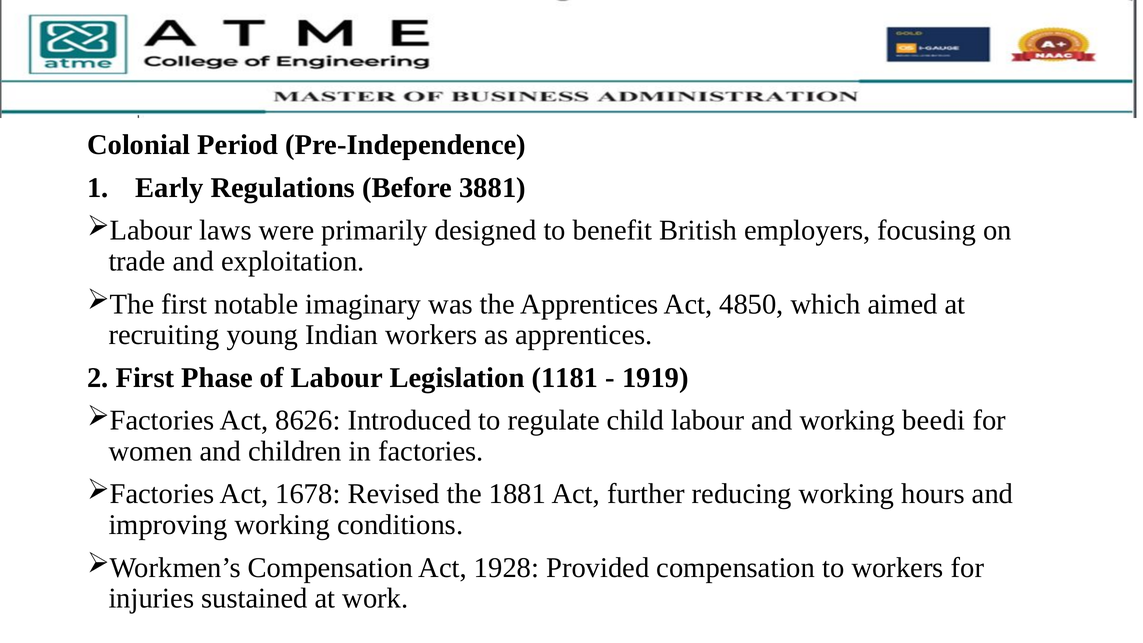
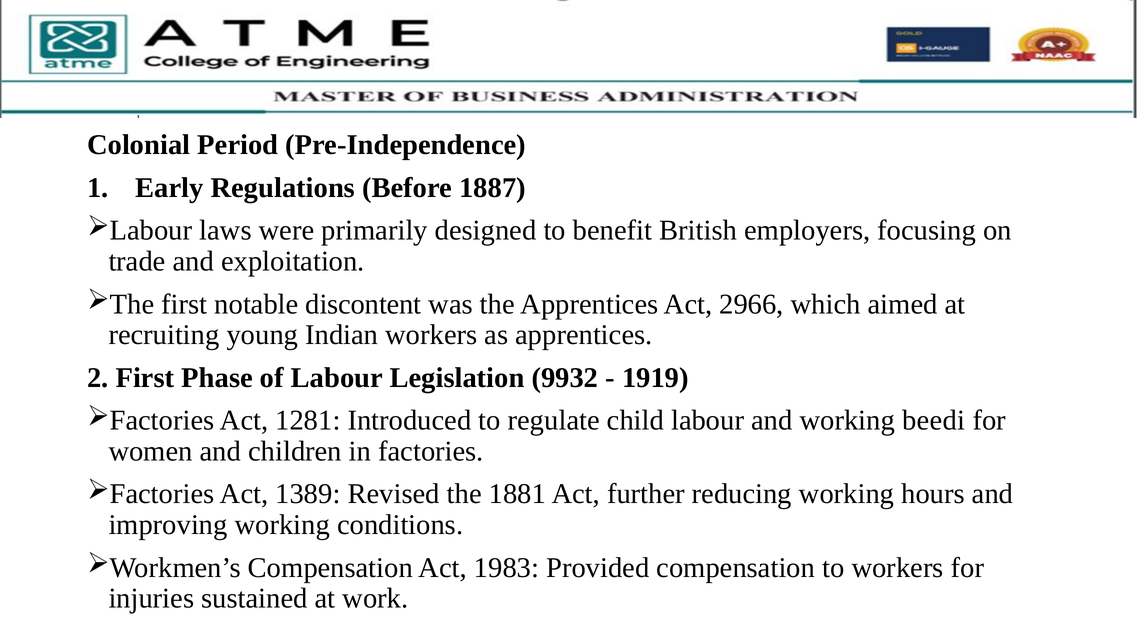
3881: 3881 -> 1887
imaginary: imaginary -> discontent
4850: 4850 -> 2966
1181: 1181 -> 9932
8626: 8626 -> 1281
1678: 1678 -> 1389
1928: 1928 -> 1983
